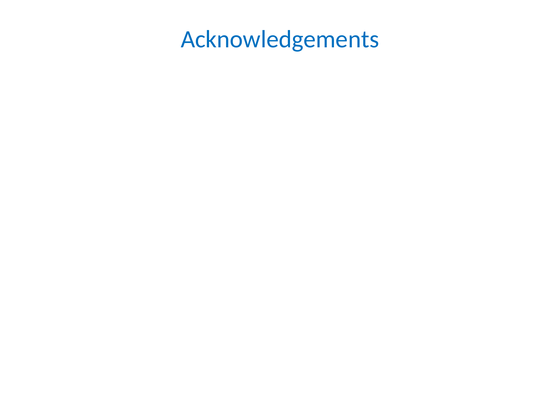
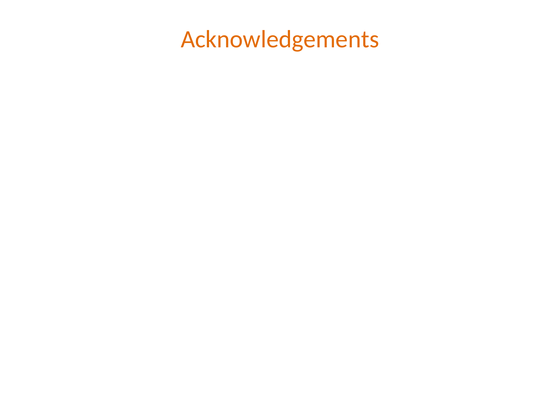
Acknowledgements colour: blue -> orange
